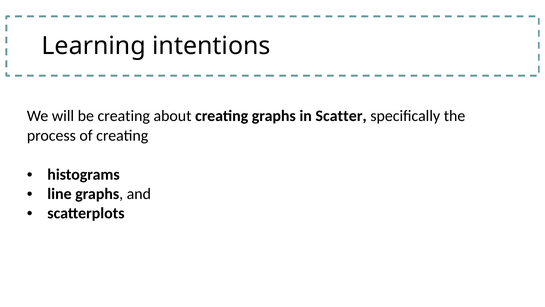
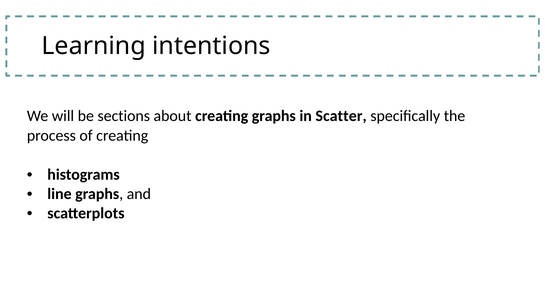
be creating: creating -> sections
